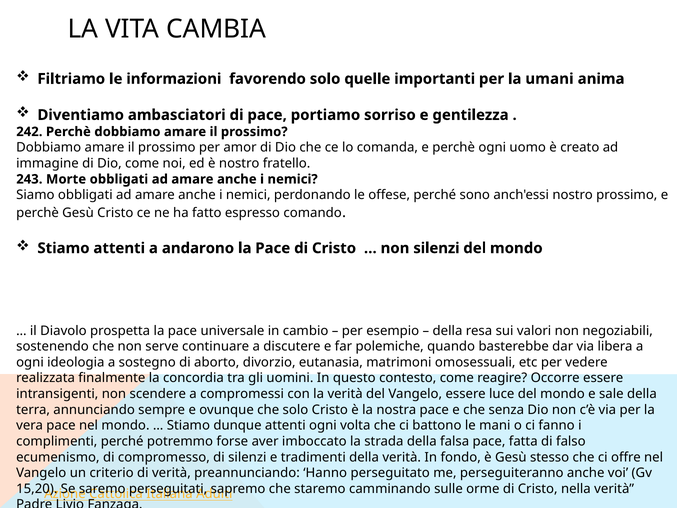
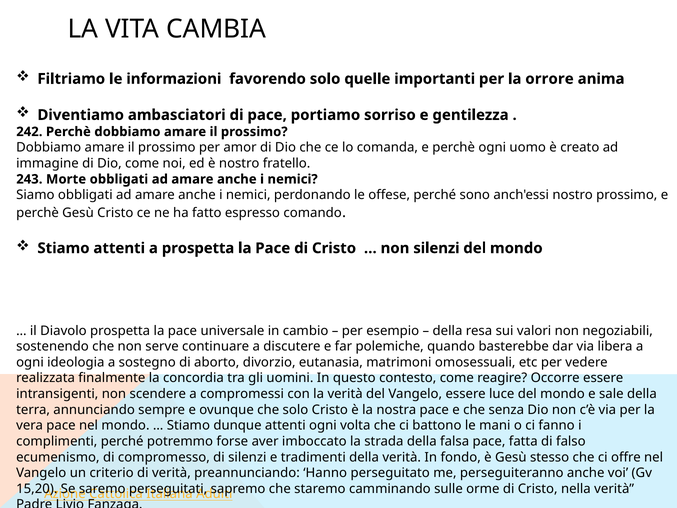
umani: umani -> orrore
a andarono: andarono -> prospetta
